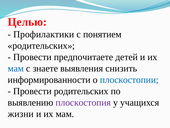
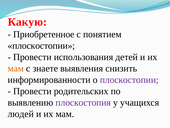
Целью: Целью -> Какую
Профилактики: Профилактики -> Приобретенное
родительских at (41, 46): родительских -> плоскостопии
предпочитаете: предпочитаете -> использования
мам at (16, 68) colour: blue -> orange
плоскостопии at (129, 80) colour: blue -> purple
жизни: жизни -> людей
